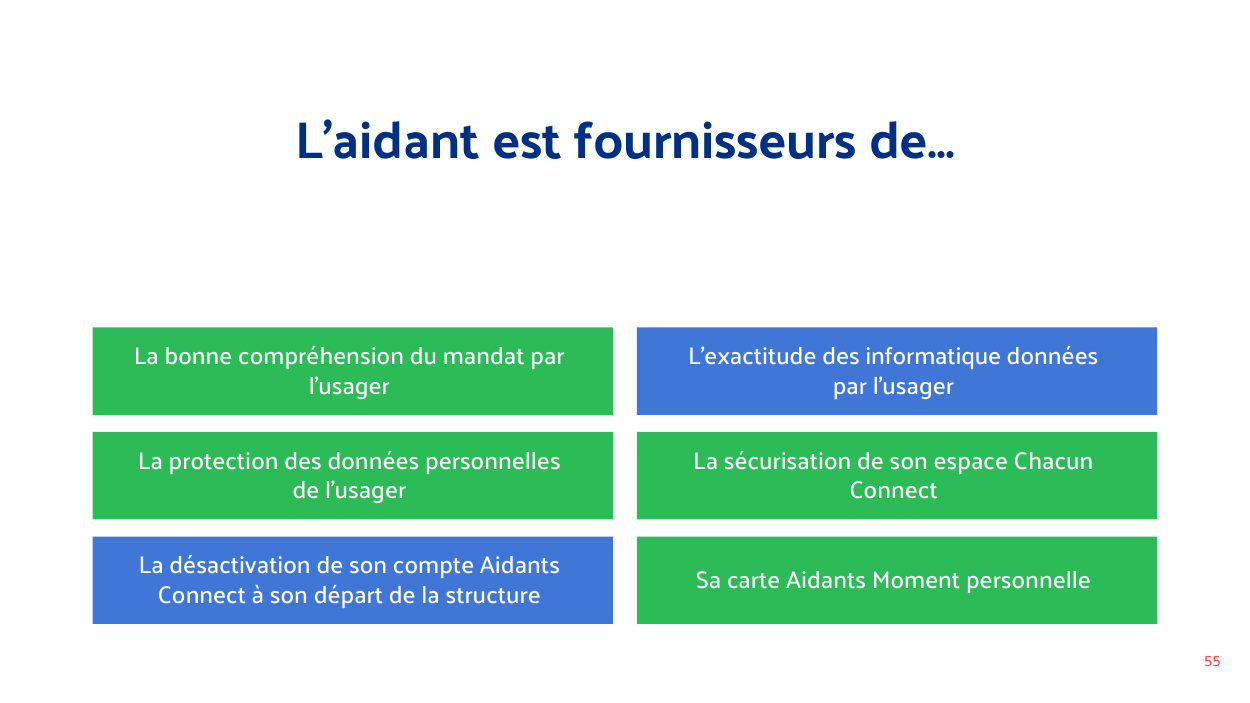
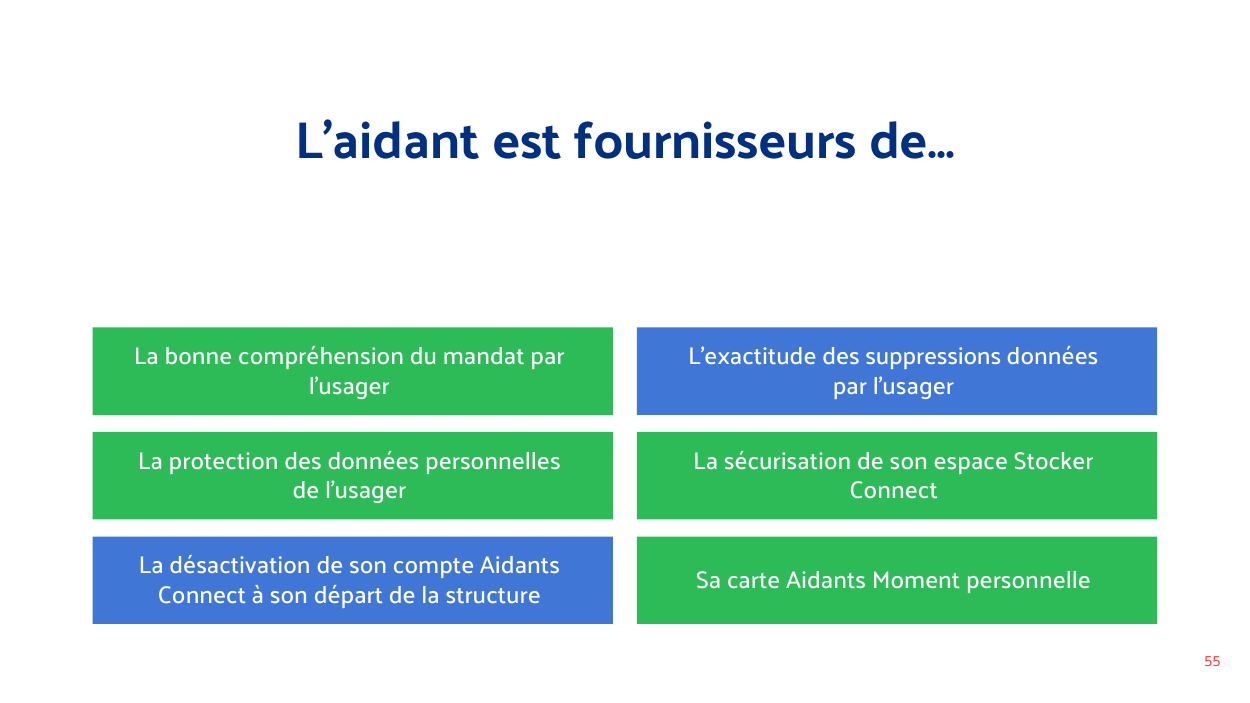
informatique: informatique -> suppressions
Chacun: Chacun -> Stocker
